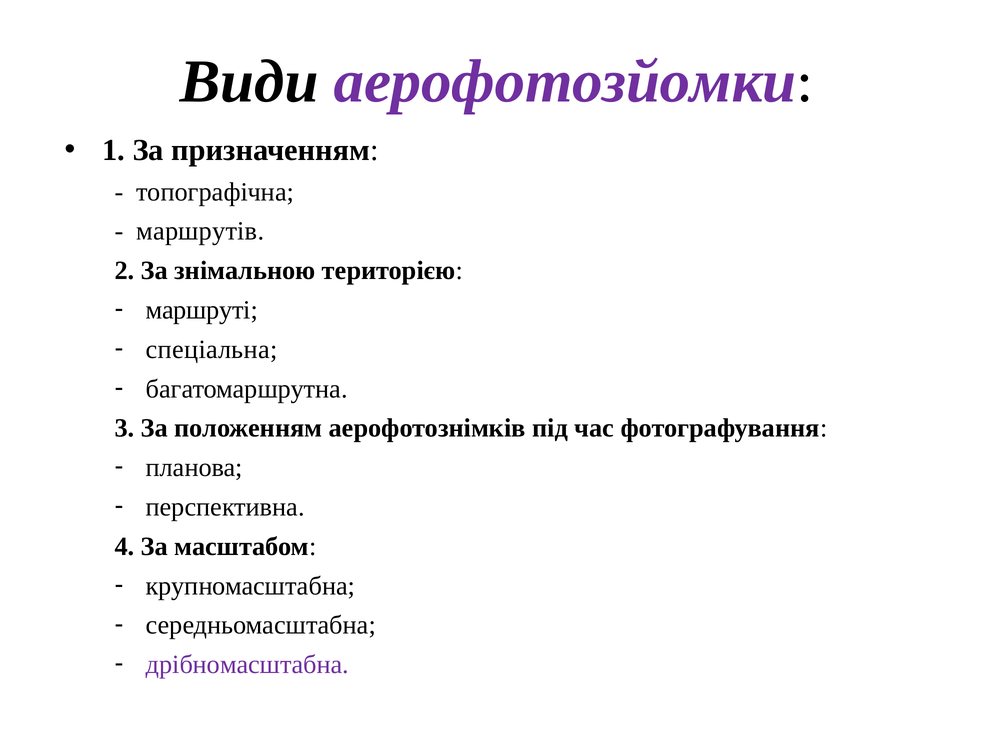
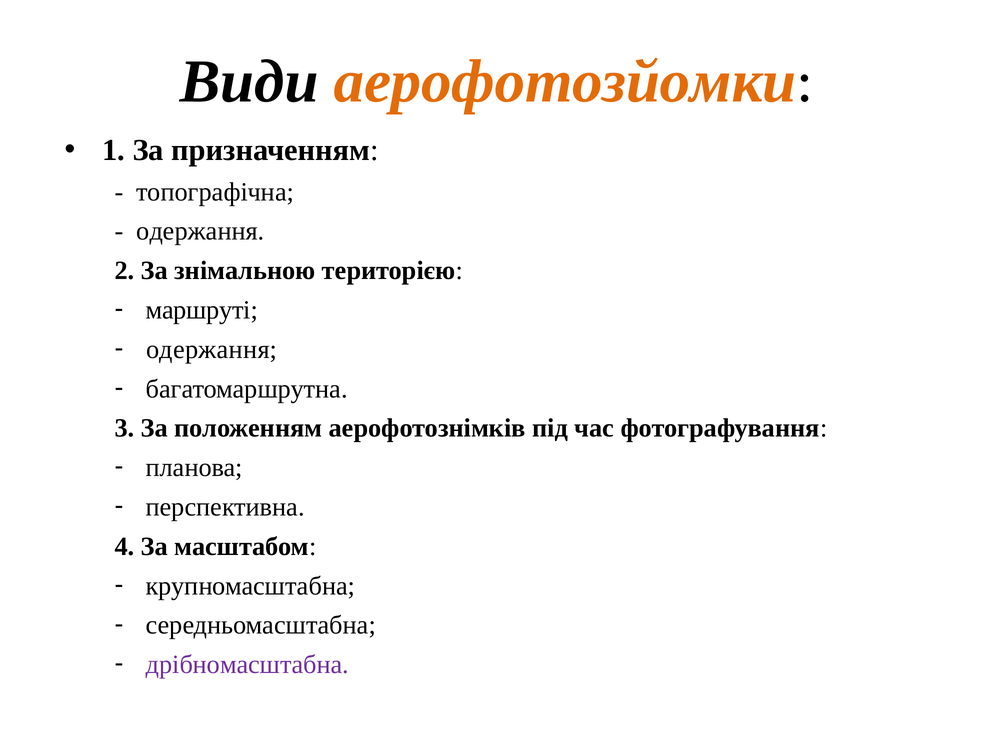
аерофотозйомки colour: purple -> orange
маршрутів at (200, 231): маршрутів -> одержання
спеціальна at (212, 350): спеціальна -> одержання
